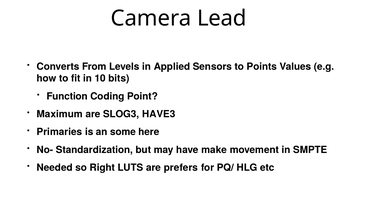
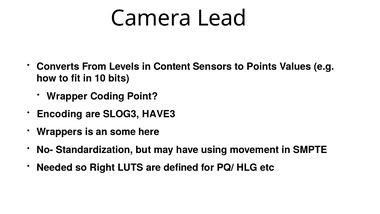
in Applied: Applied -> Content
Function: Function -> Wrapper
Maximum: Maximum -> Encoding
Primaries: Primaries -> Wrappers
make: make -> using
prefers: prefers -> defined
